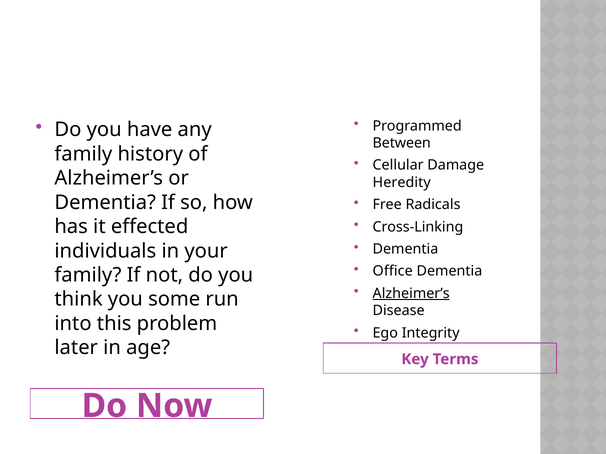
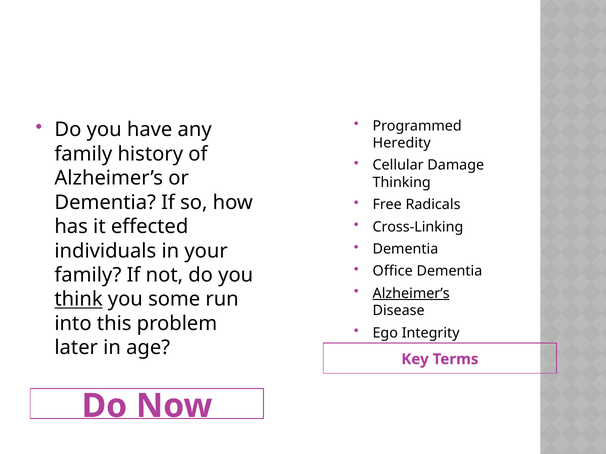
Between: Between -> Heredity
Heredity: Heredity -> Thinking
think underline: none -> present
